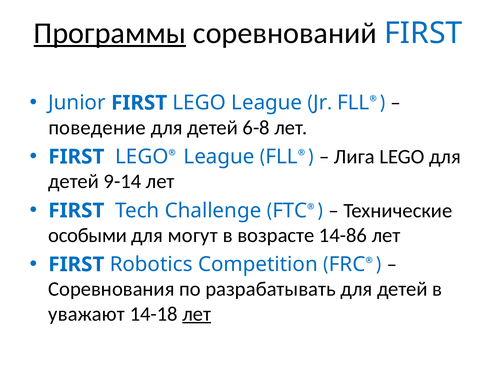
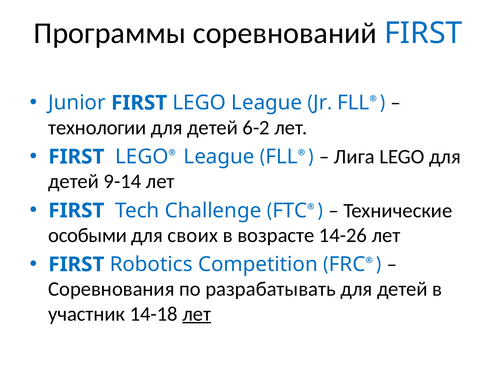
Программы underline: present -> none
поведение: поведение -> технологии
6-8: 6-8 -> 6-2
могут: могут -> своих
14-86: 14-86 -> 14-26
уважают: уважают -> участник
